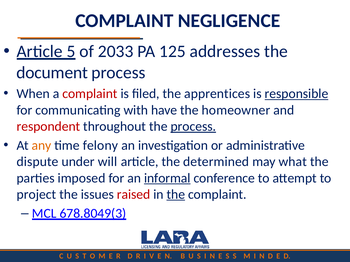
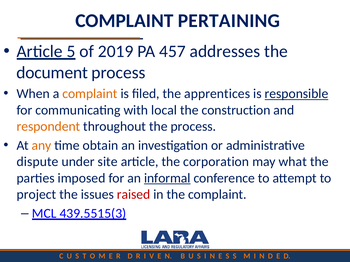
NEGLIGENCE: NEGLIGENCE -> PERTAINING
2033: 2033 -> 2019
125: 125 -> 457
complaint at (90, 94) colour: red -> orange
have: have -> local
homeowner: homeowner -> construction
respondent colour: red -> orange
process at (193, 127) underline: present -> none
felony: felony -> obtain
will: will -> site
determined: determined -> corporation
the at (176, 195) underline: present -> none
678.8049(3: 678.8049(3 -> 439.5515(3
